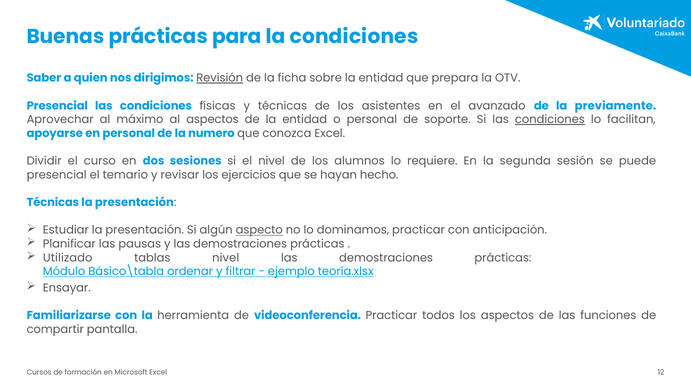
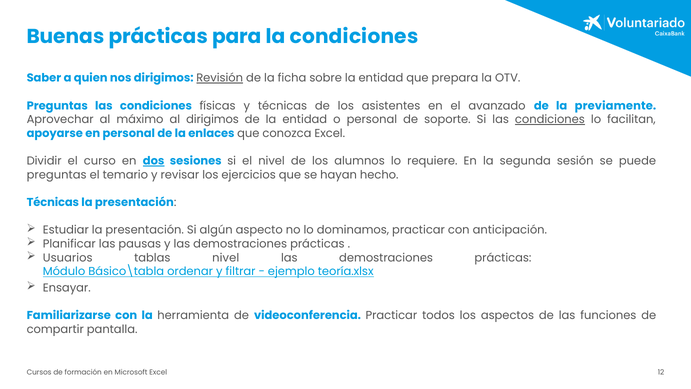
Presencial at (57, 106): Presencial -> Preguntas
al aspectos: aspectos -> dirigimos
numero: numero -> enlaces
dos underline: none -> present
presencial at (57, 175): presencial -> preguntas
aspecto underline: present -> none
Utilizado: Utilizado -> Usuarios
